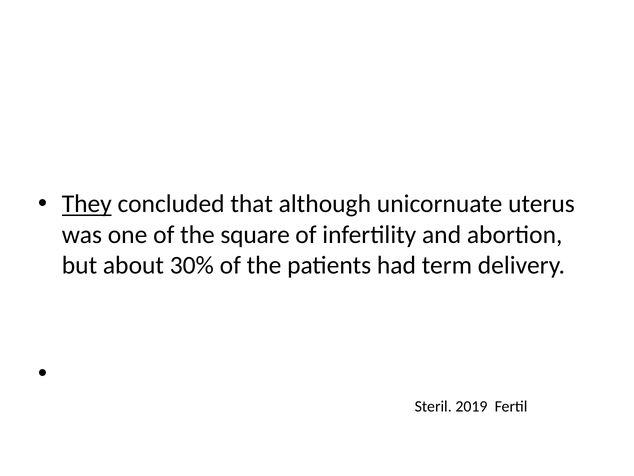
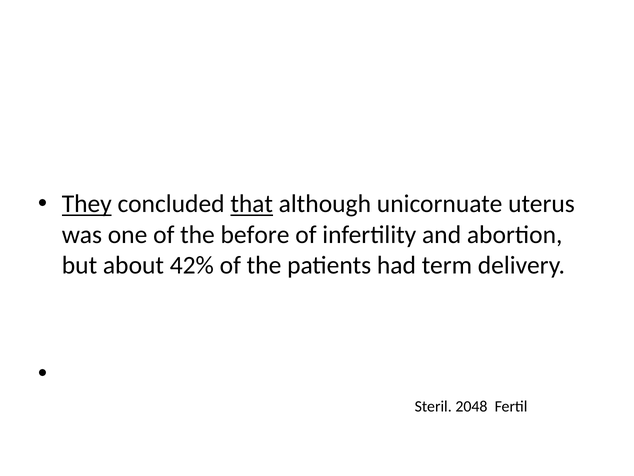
that underline: none -> present
square: square -> before
30%: 30% -> 42%
2019: 2019 -> 2048
